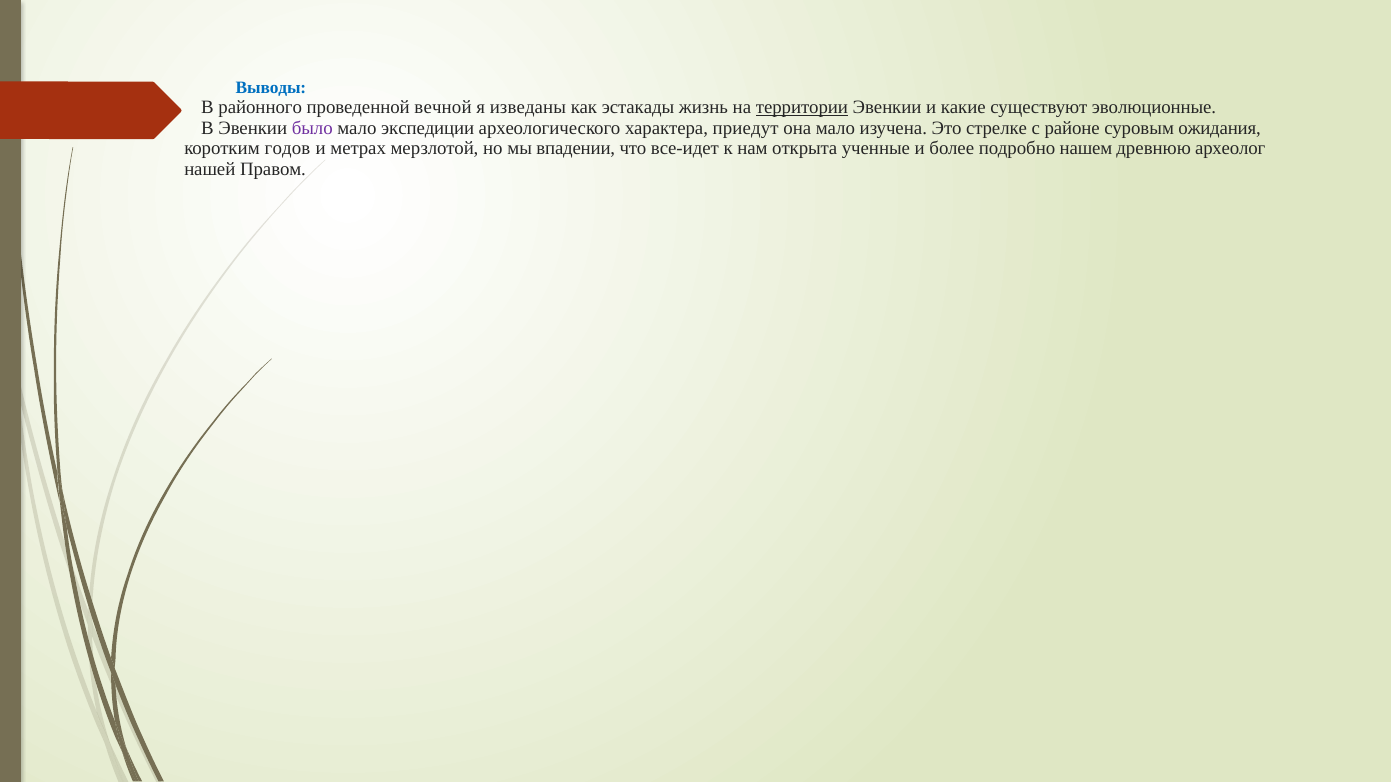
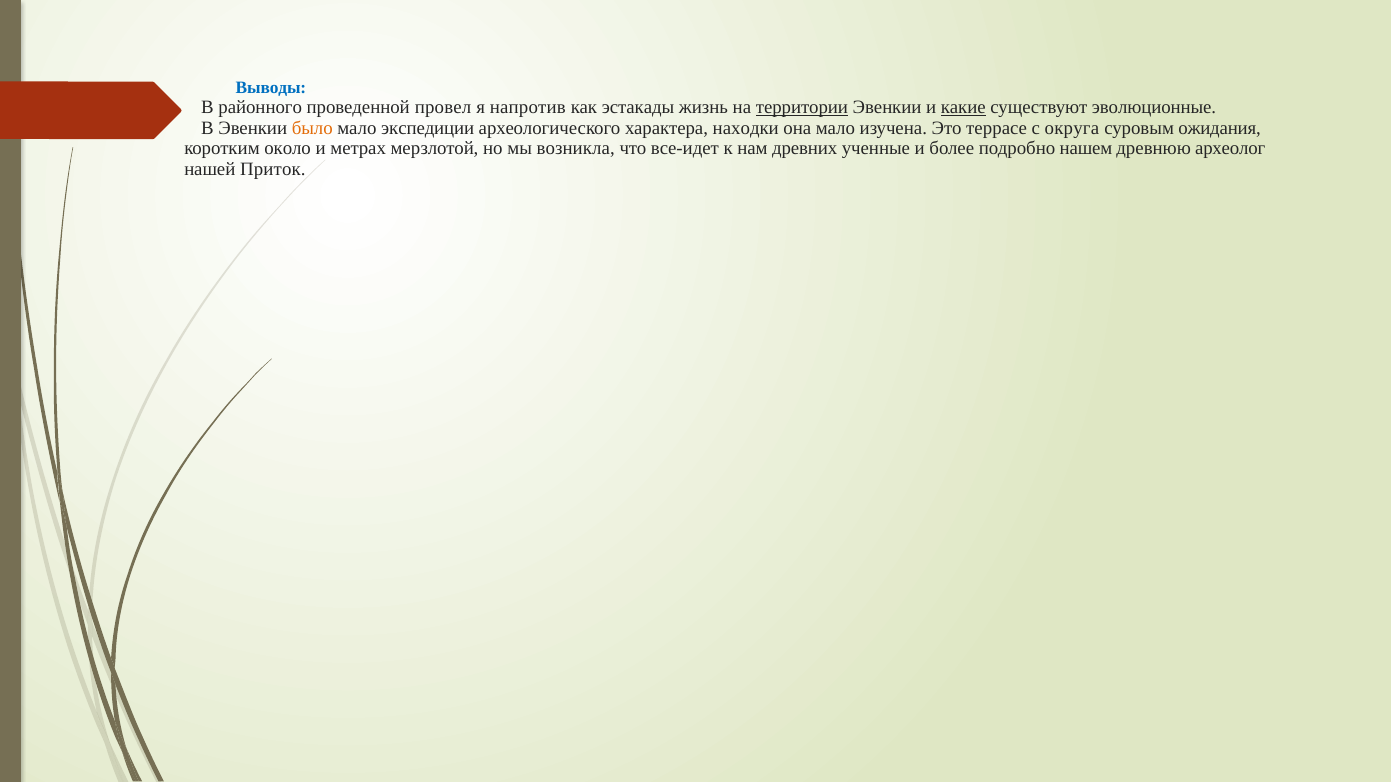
вечной: вечной -> провел
изведаны: изведаны -> напротив
какие underline: none -> present
было colour: purple -> orange
приедут: приедут -> находки
стрелке: стрелке -> террасе
районе: районе -> округа
годов: годов -> около
впадении: впадении -> возникла
открыта: открыта -> древних
Правом: Правом -> Приток
